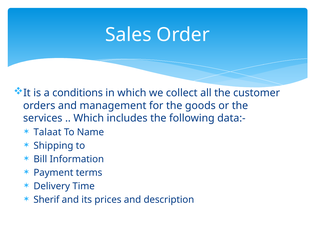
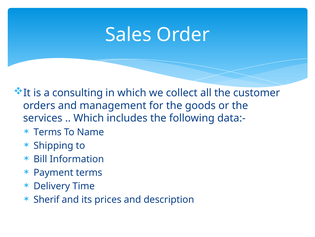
conditions: conditions -> consulting
Talaat at (47, 132): Talaat -> Terms
